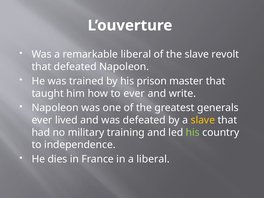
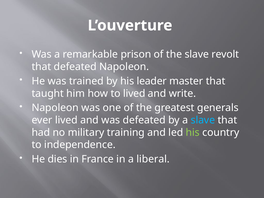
remarkable liberal: liberal -> prison
prison: prison -> leader
to ever: ever -> lived
slave at (203, 120) colour: yellow -> light blue
